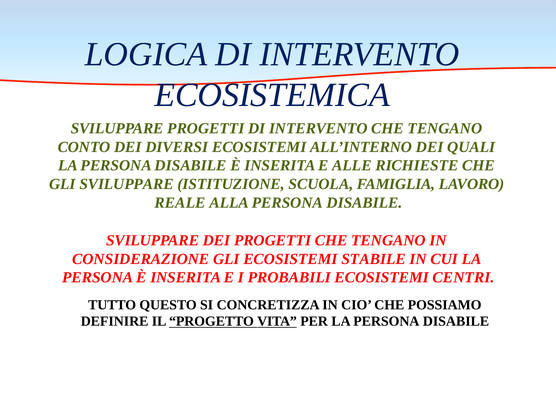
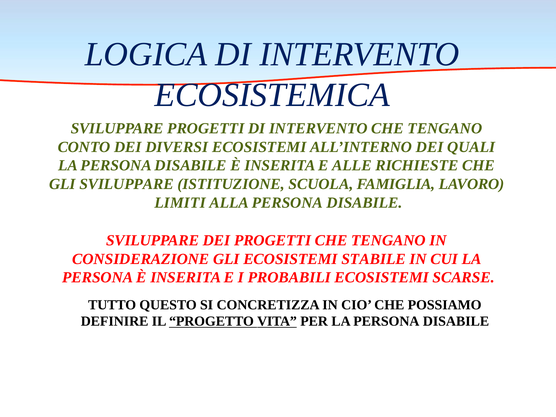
REALE: REALE -> LIMITI
CENTRI: CENTRI -> SCARSE
